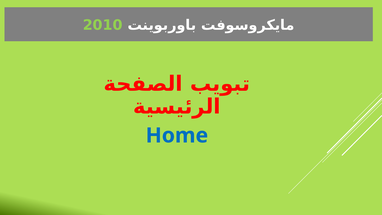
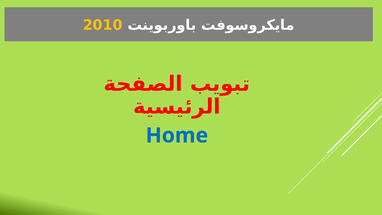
2010 colour: light green -> yellow
